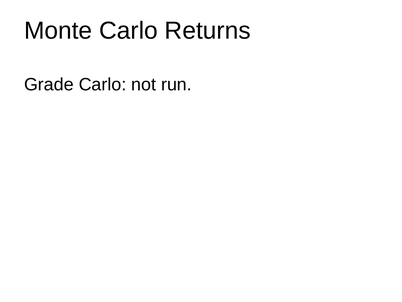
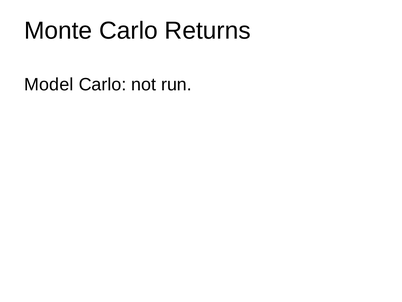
Grade: Grade -> Model
